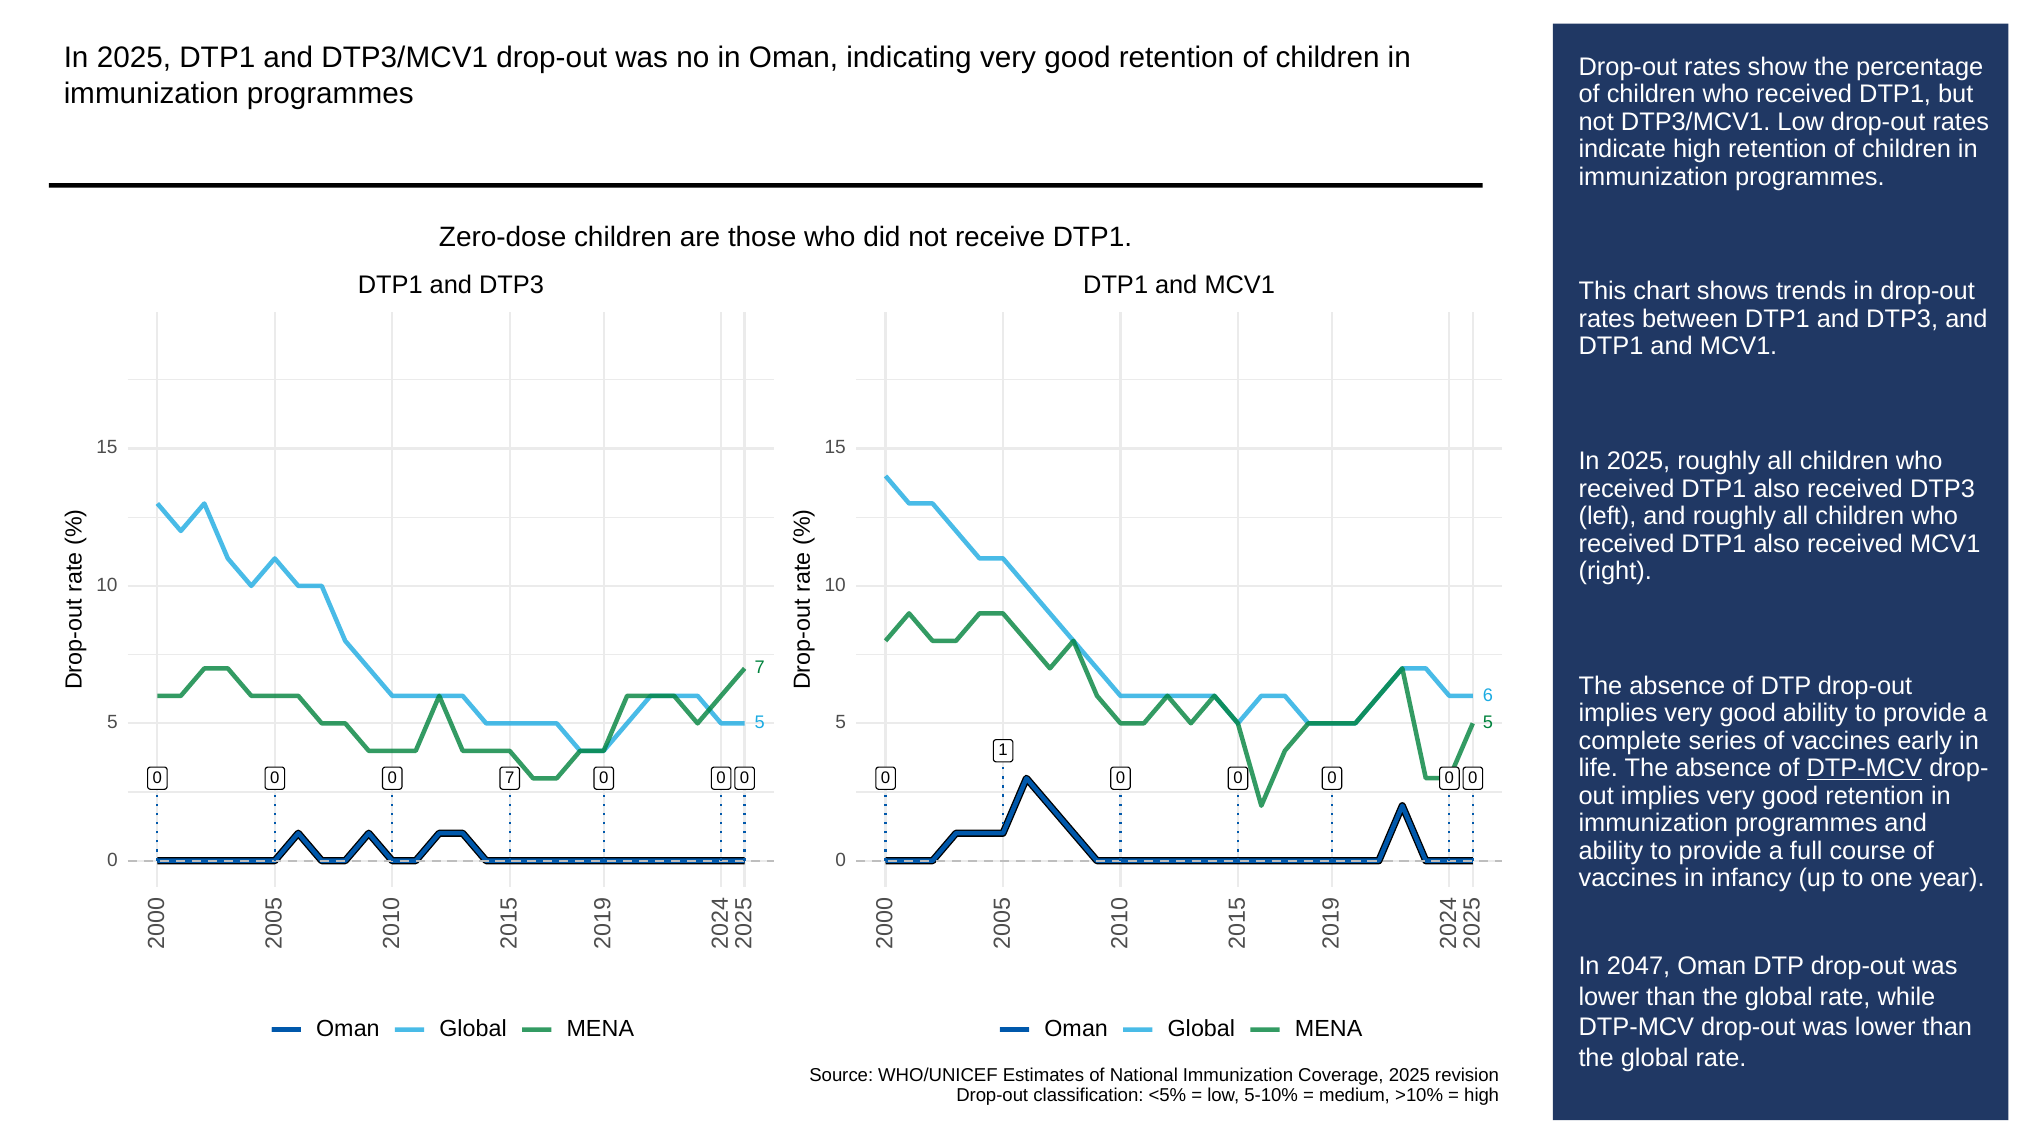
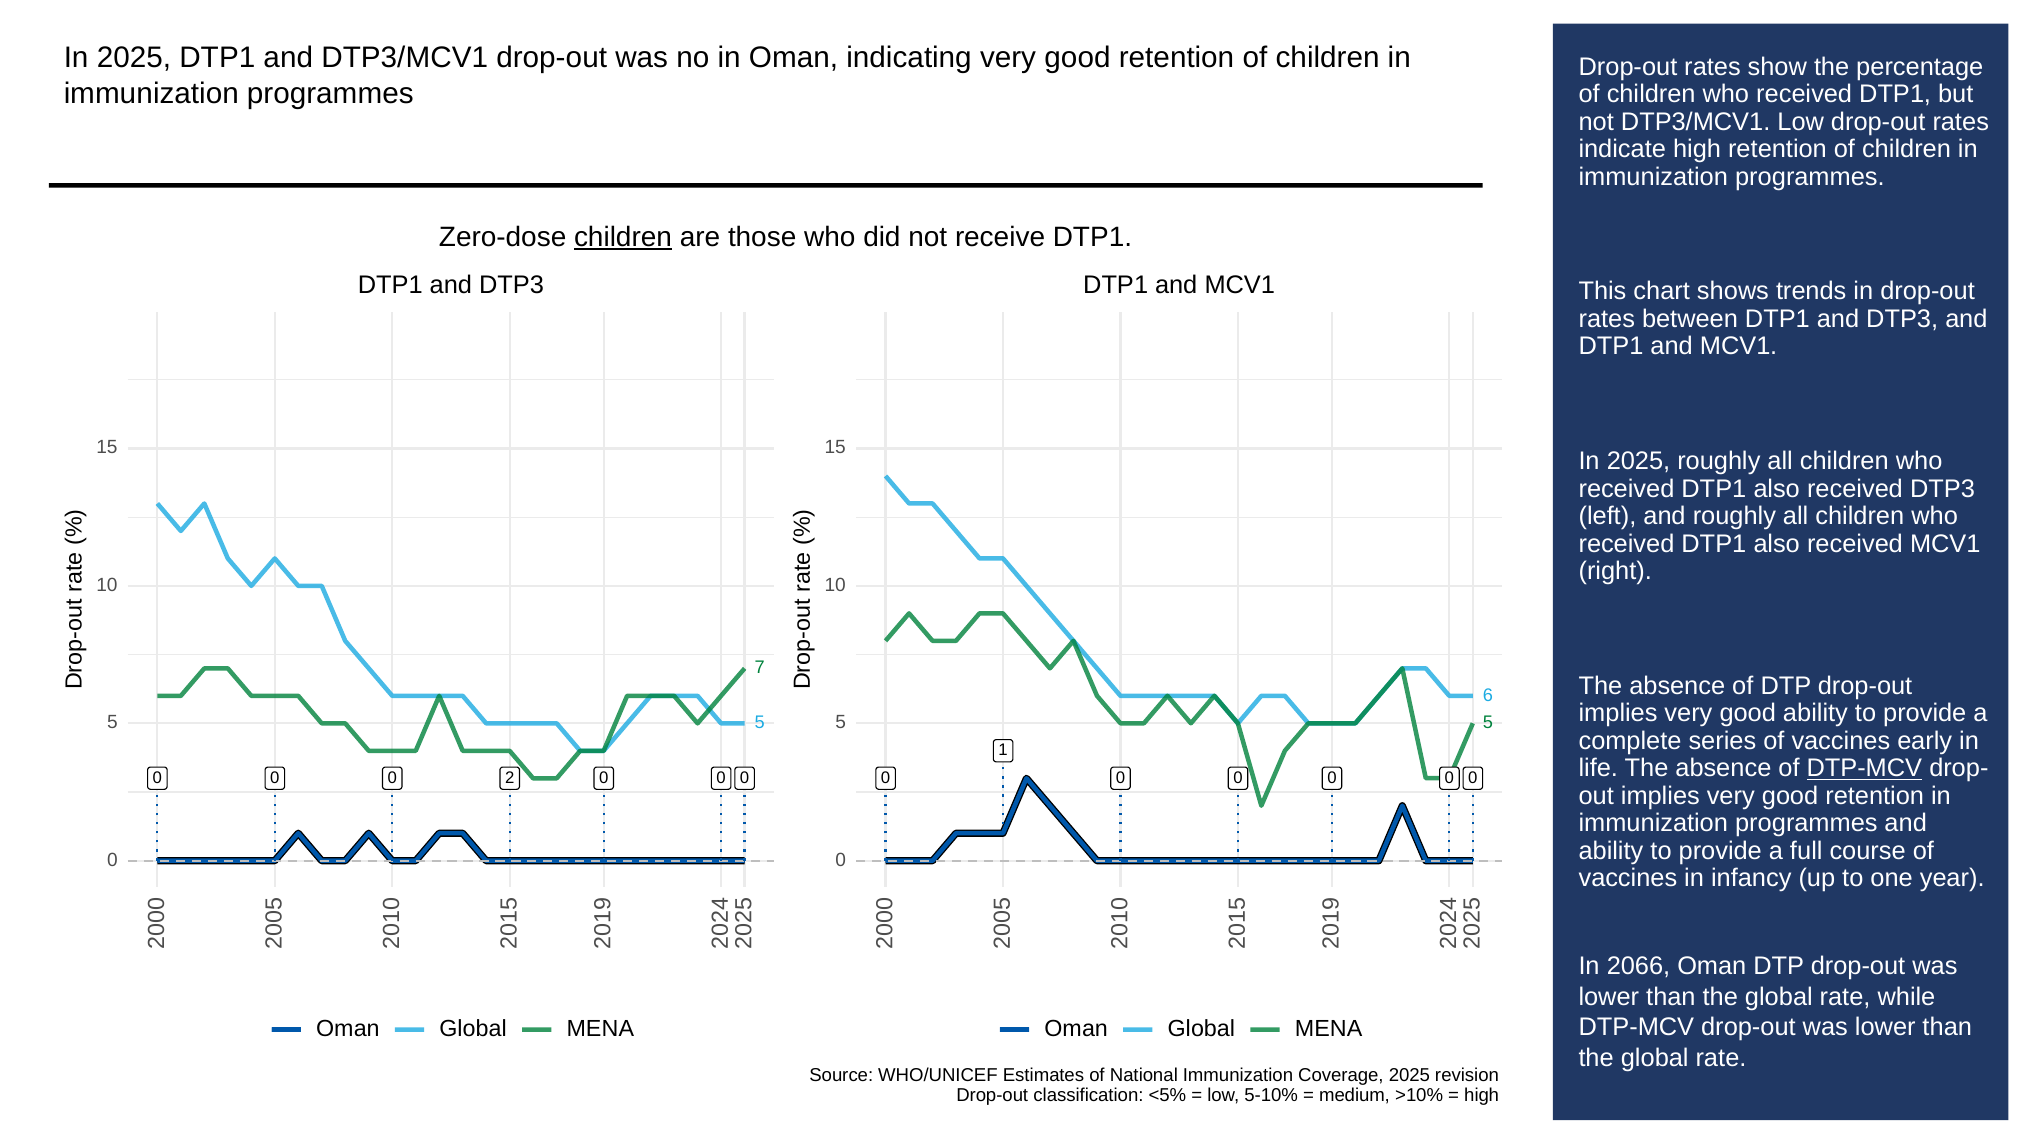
children at (623, 237) underline: none -> present
7 at (510, 778): 7 -> 2
2047: 2047 -> 2066
